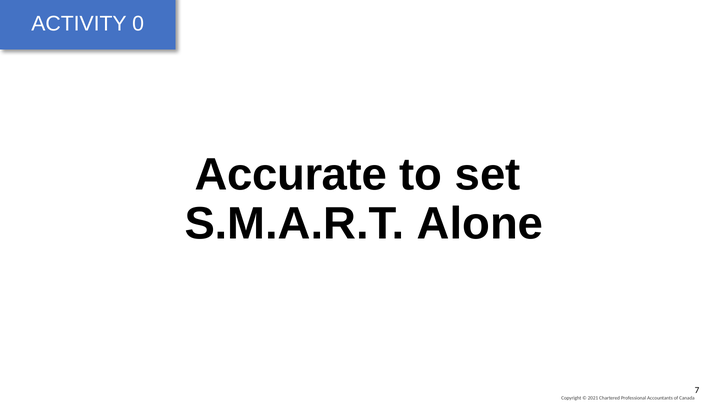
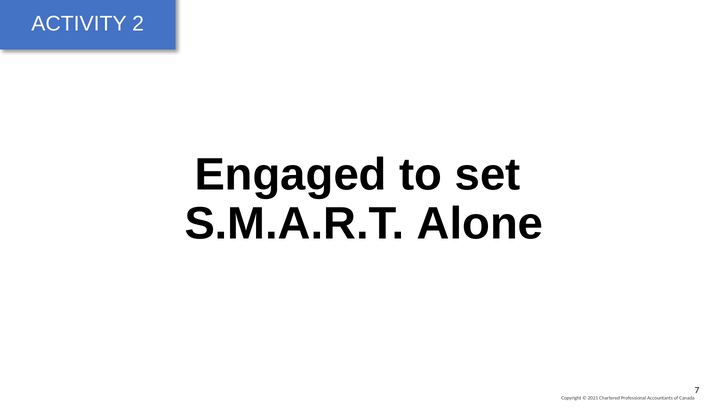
0: 0 -> 2
Accurate: Accurate -> Engaged
